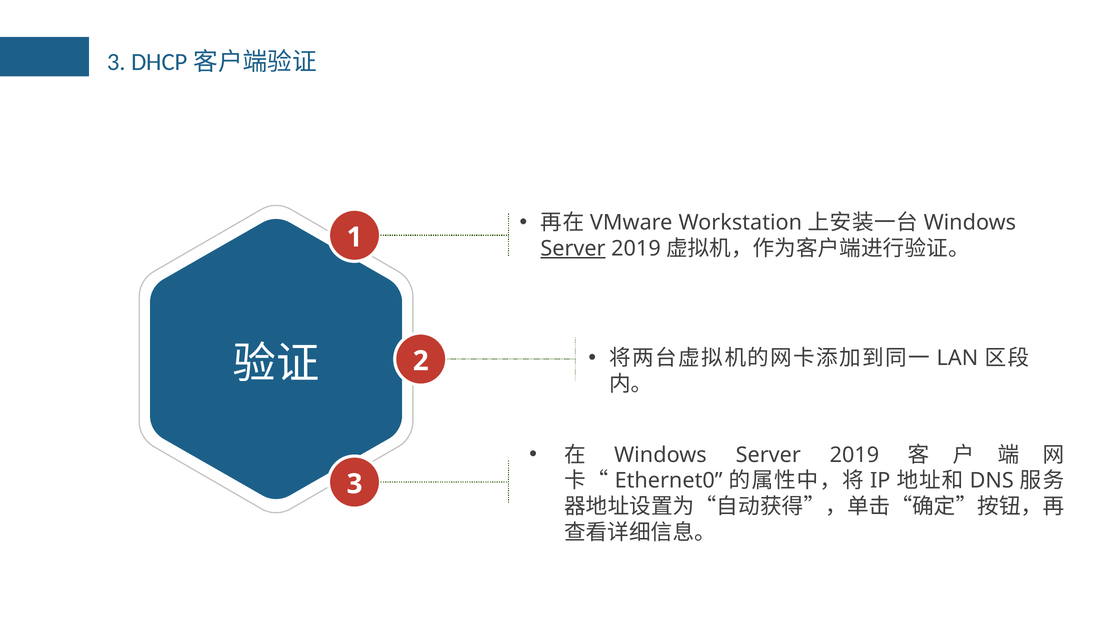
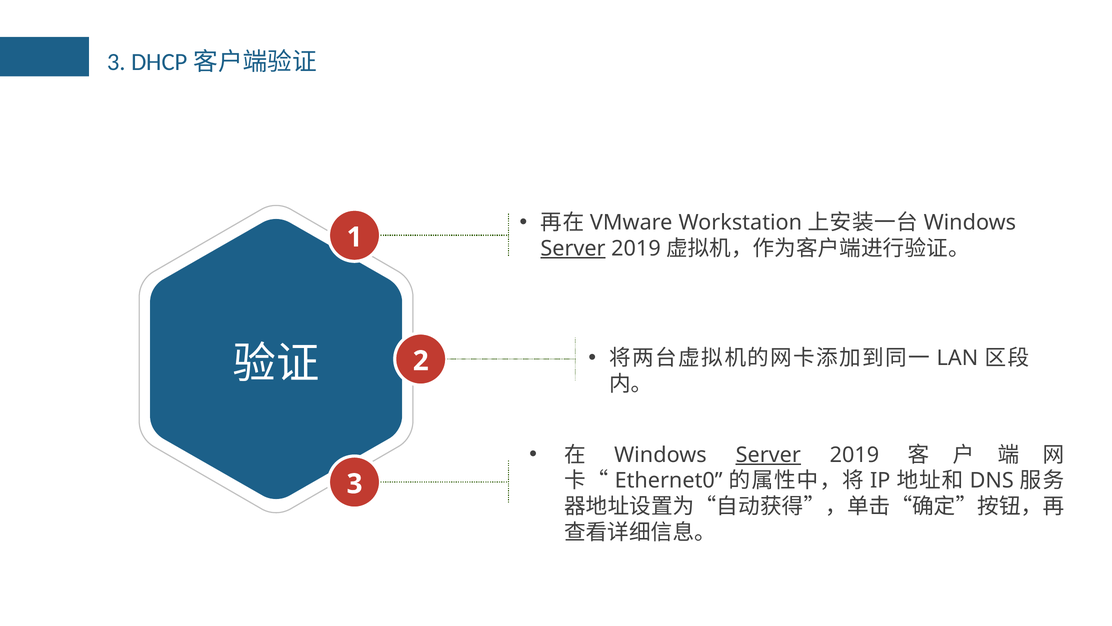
Server at (768, 455) underline: none -> present
